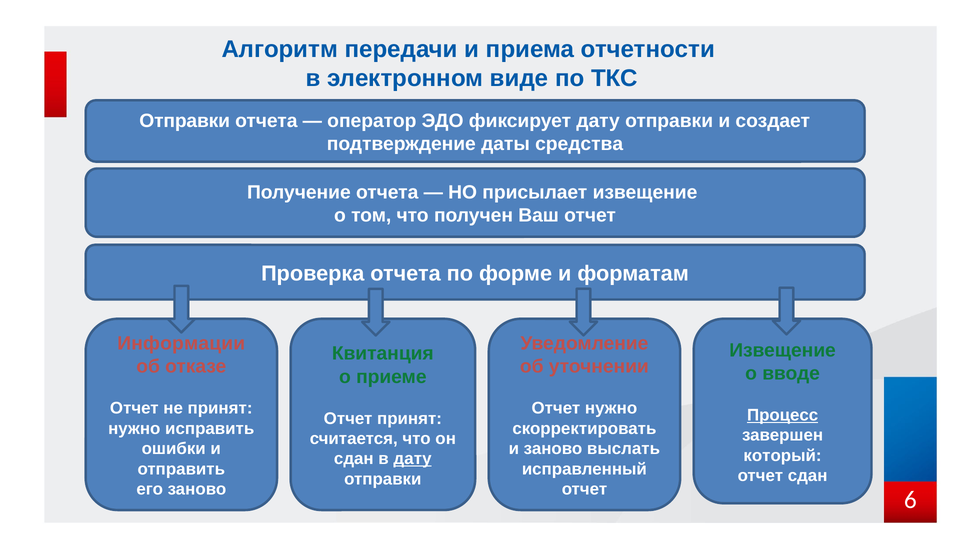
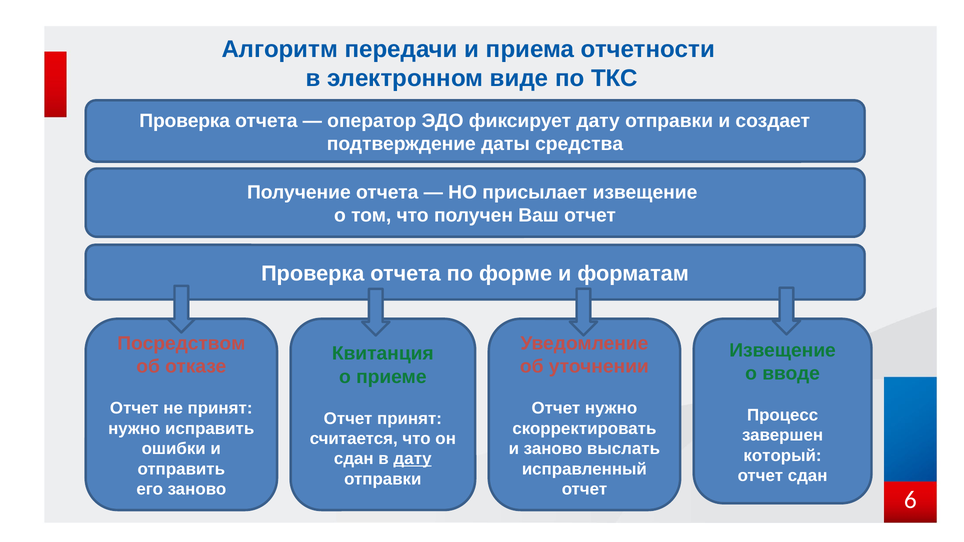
Отправки at (185, 121): Отправки -> Проверка
Информации: Информации -> Посредством
Процесс underline: present -> none
